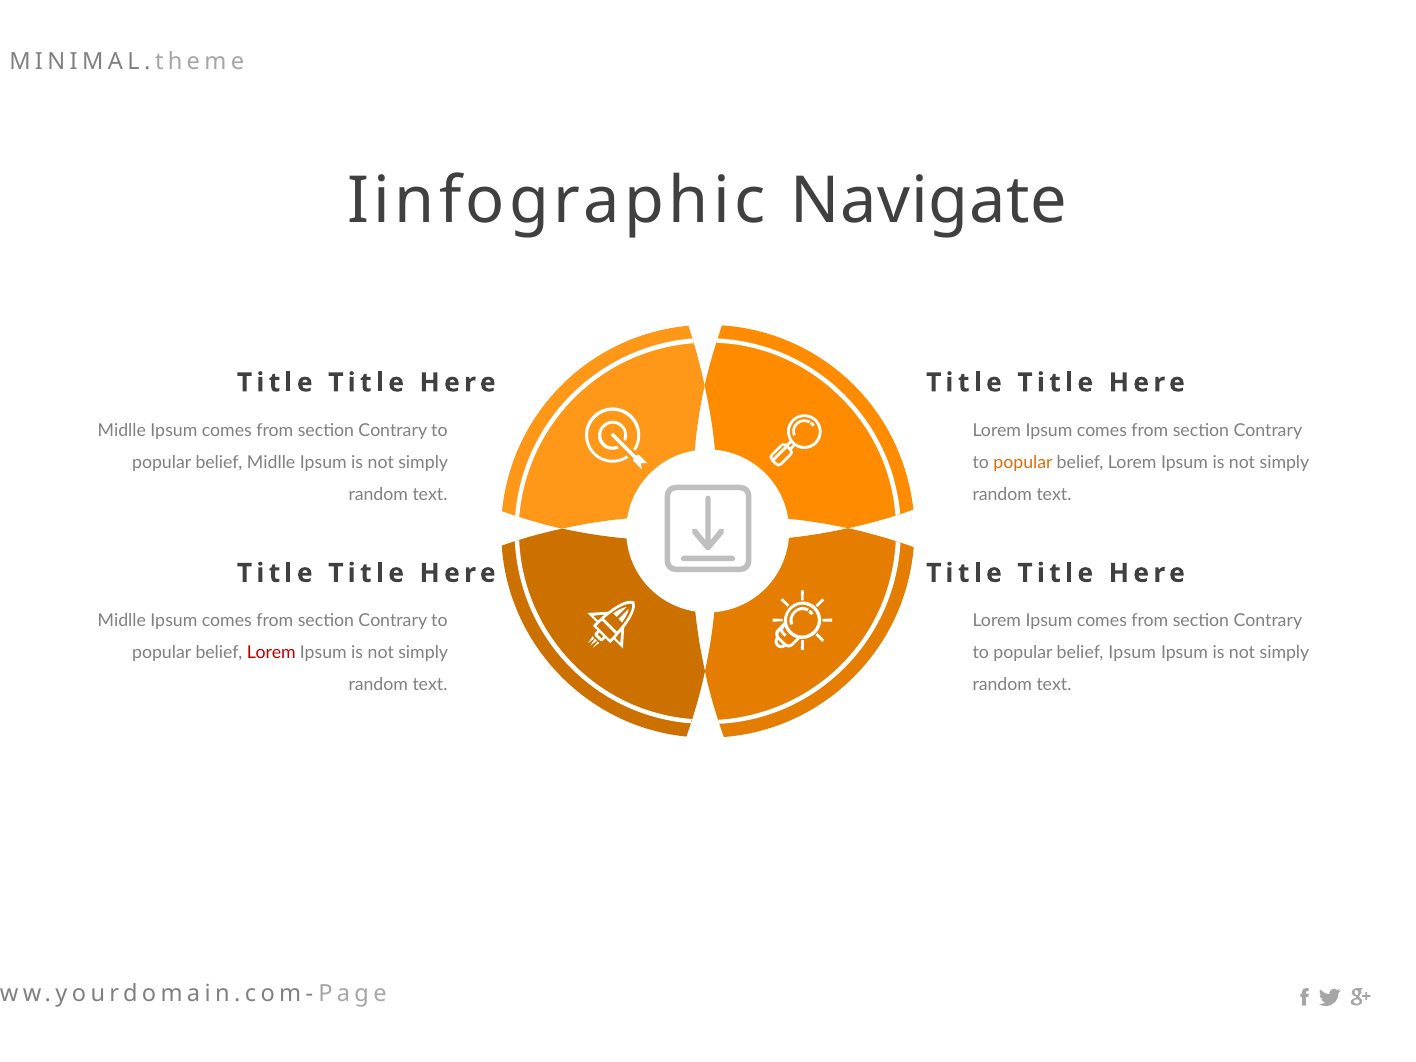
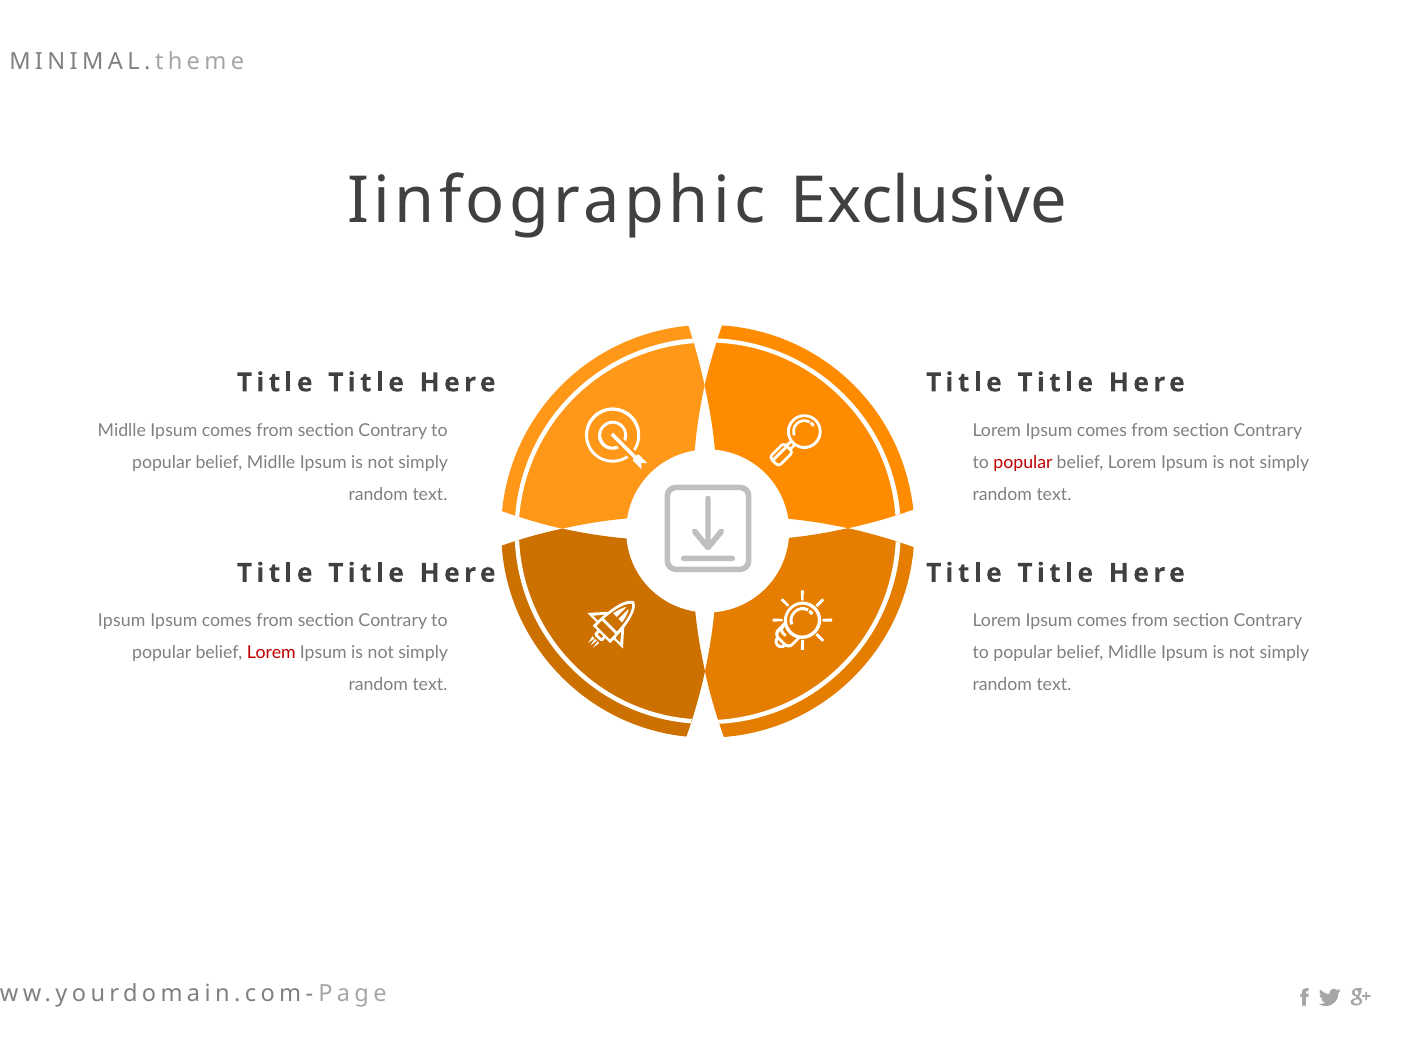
Navigate: Navigate -> Exclusive
popular at (1023, 462) colour: orange -> red
Midlle at (122, 621): Midlle -> Ipsum
Ipsum at (1132, 653): Ipsum -> Midlle
